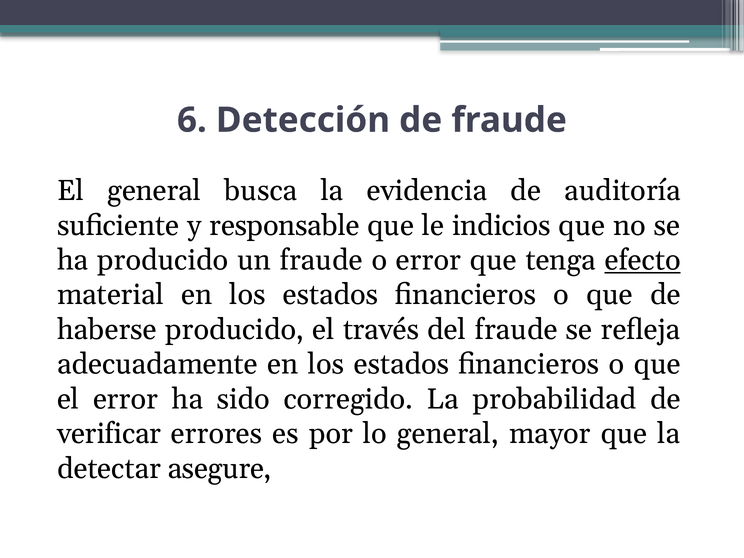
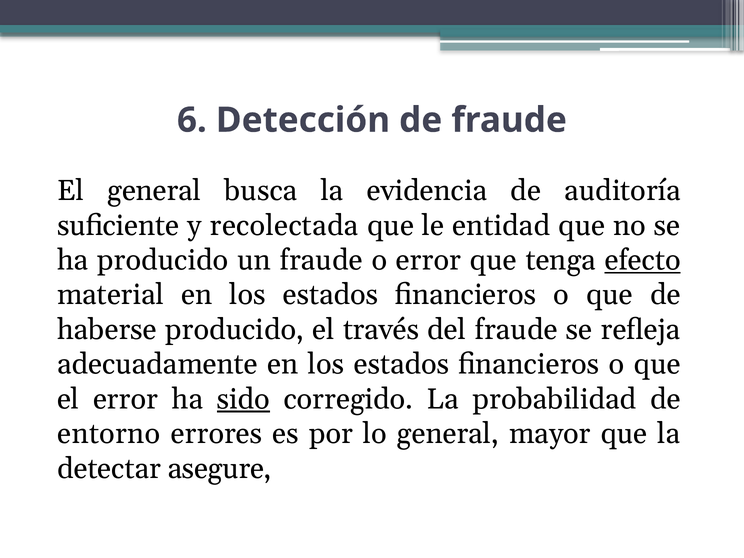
responsable: responsable -> recolectada
indicios: indicios -> entidad
sido underline: none -> present
verificar: verificar -> entorno
